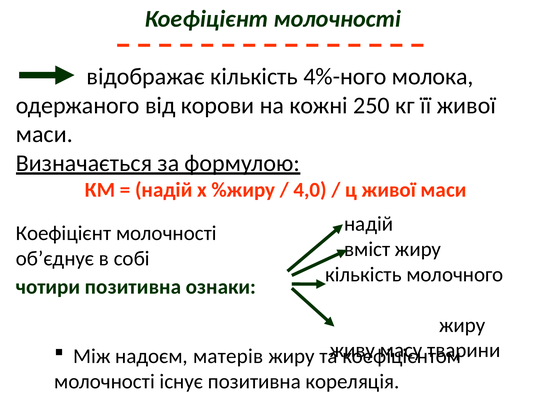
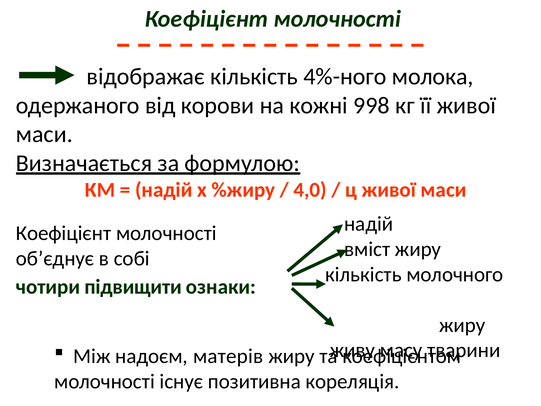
250: 250 -> 998
чотири позитивна: позитивна -> підвищити
